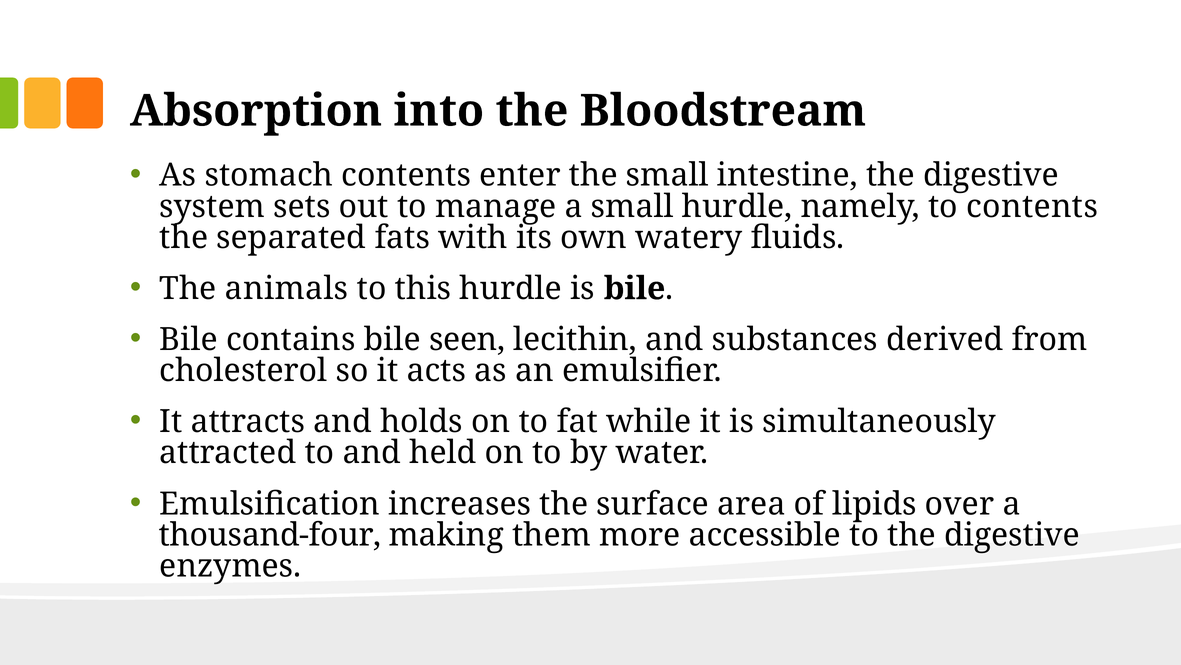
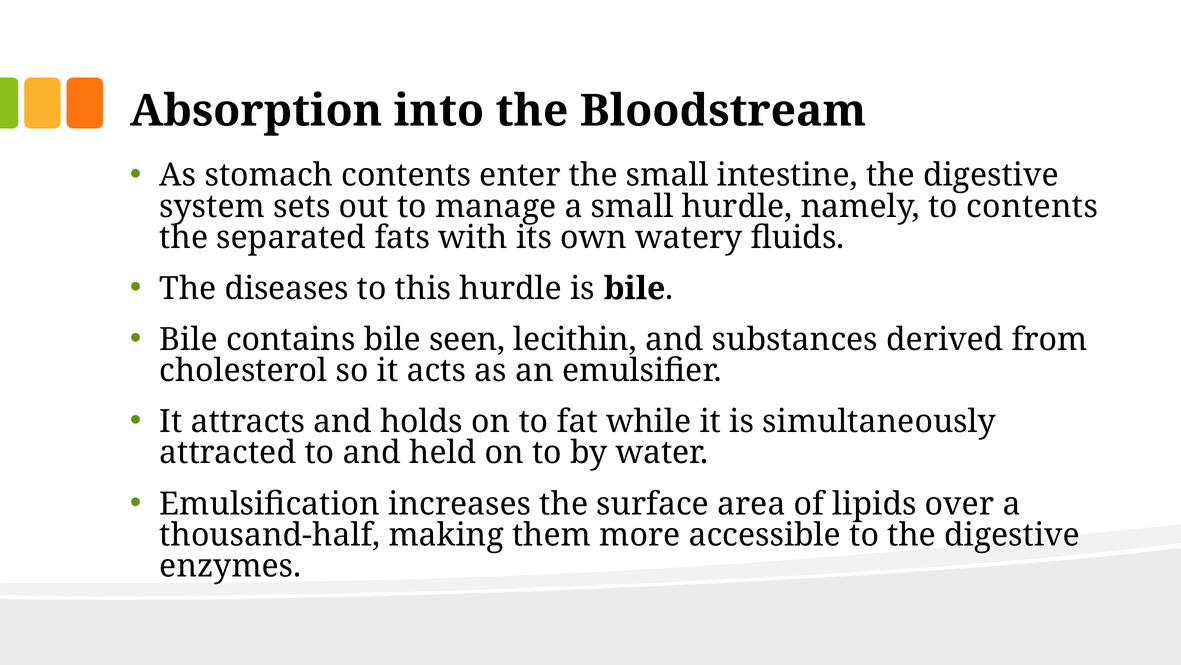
animals: animals -> diseases
thousand-four: thousand-four -> thousand-half
